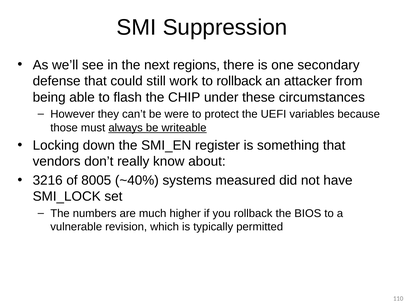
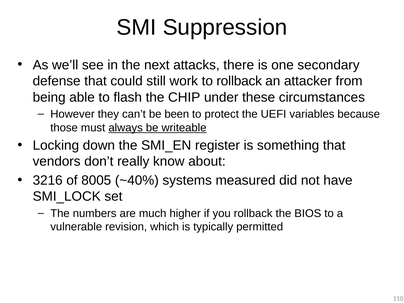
regions: regions -> attacks
were: were -> been
